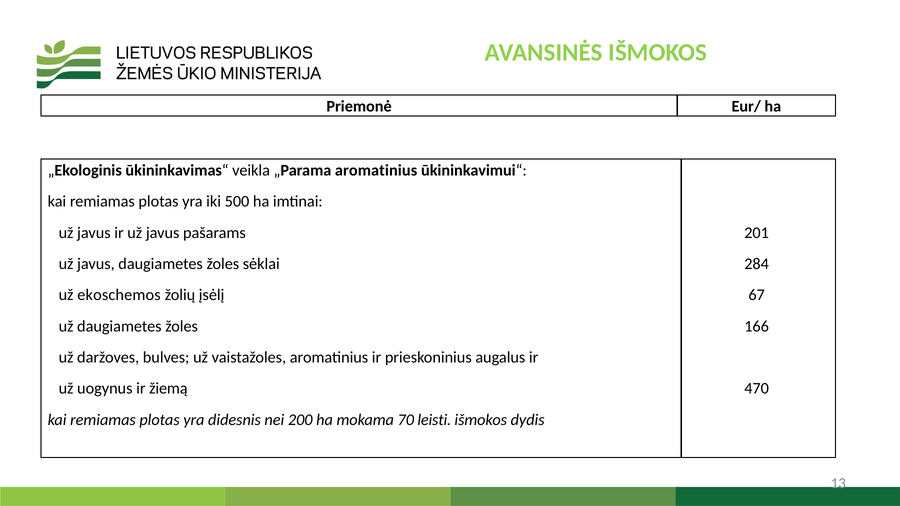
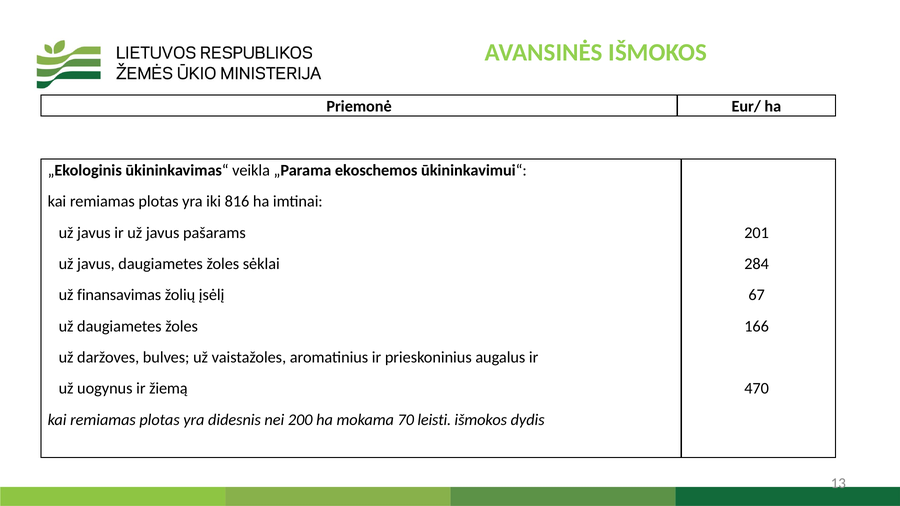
„Parama aromatinius: aromatinius -> ekoschemos
500: 500 -> 816
ekoschemos: ekoschemos -> finansavimas
